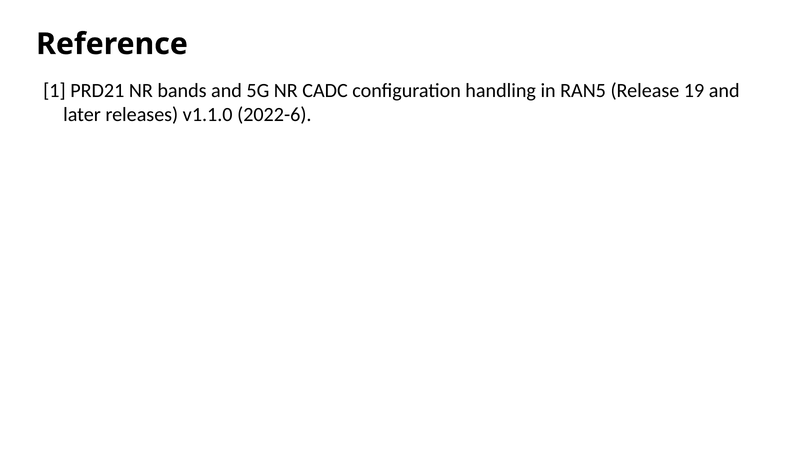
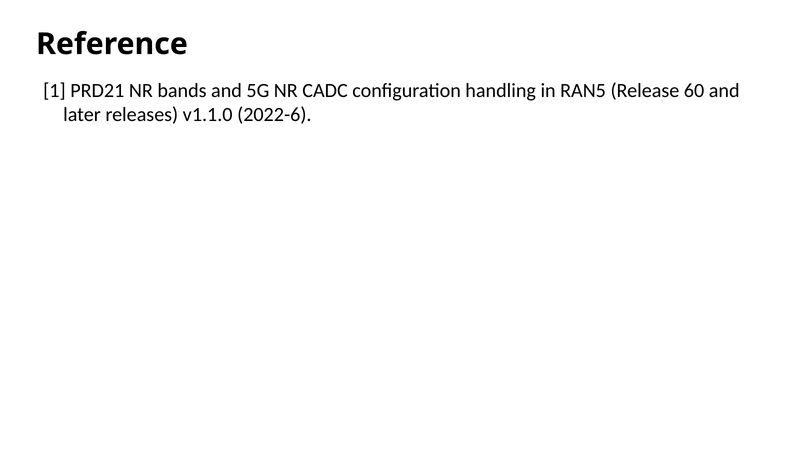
19: 19 -> 60
